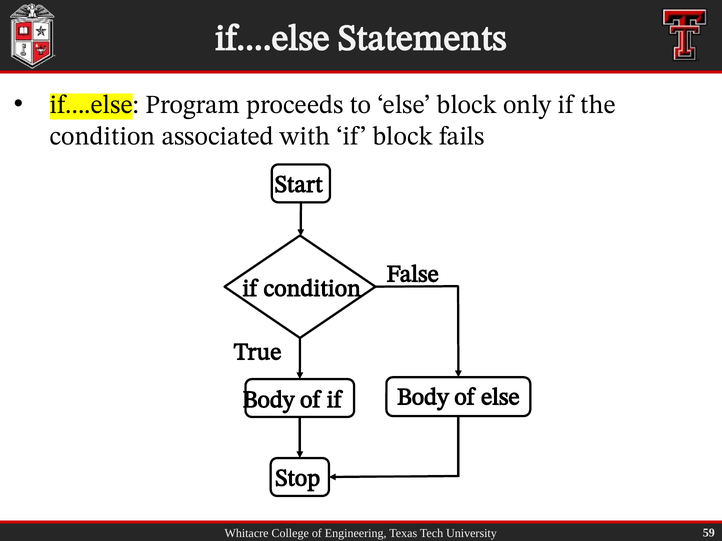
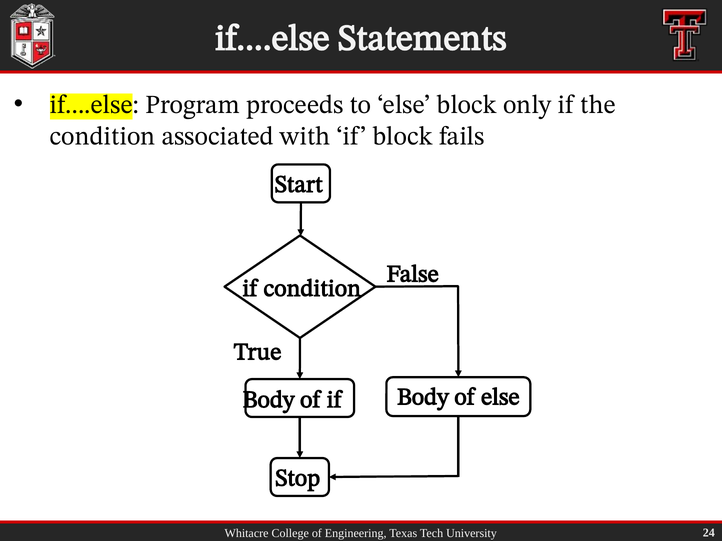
59: 59 -> 24
